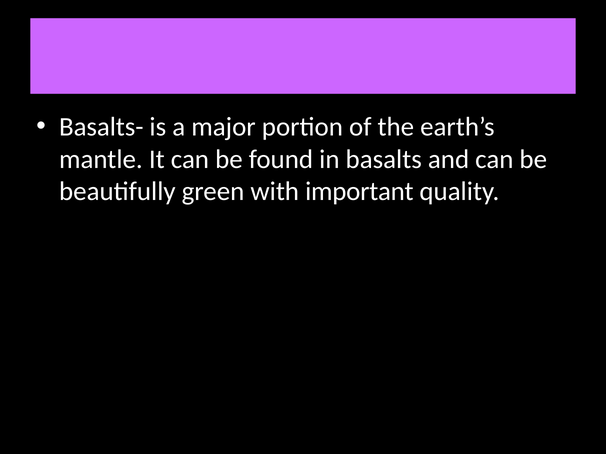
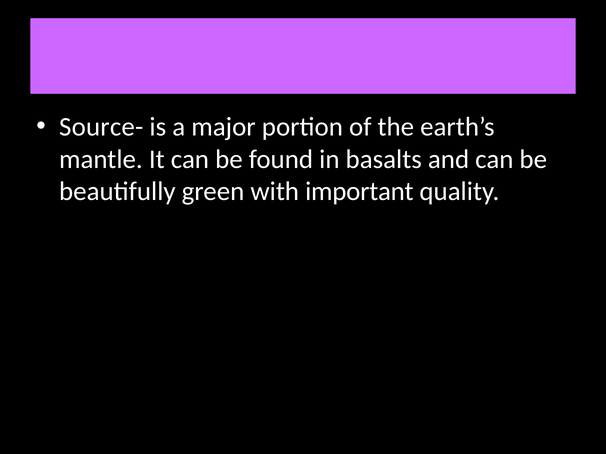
Basalts-: Basalts- -> Source-
